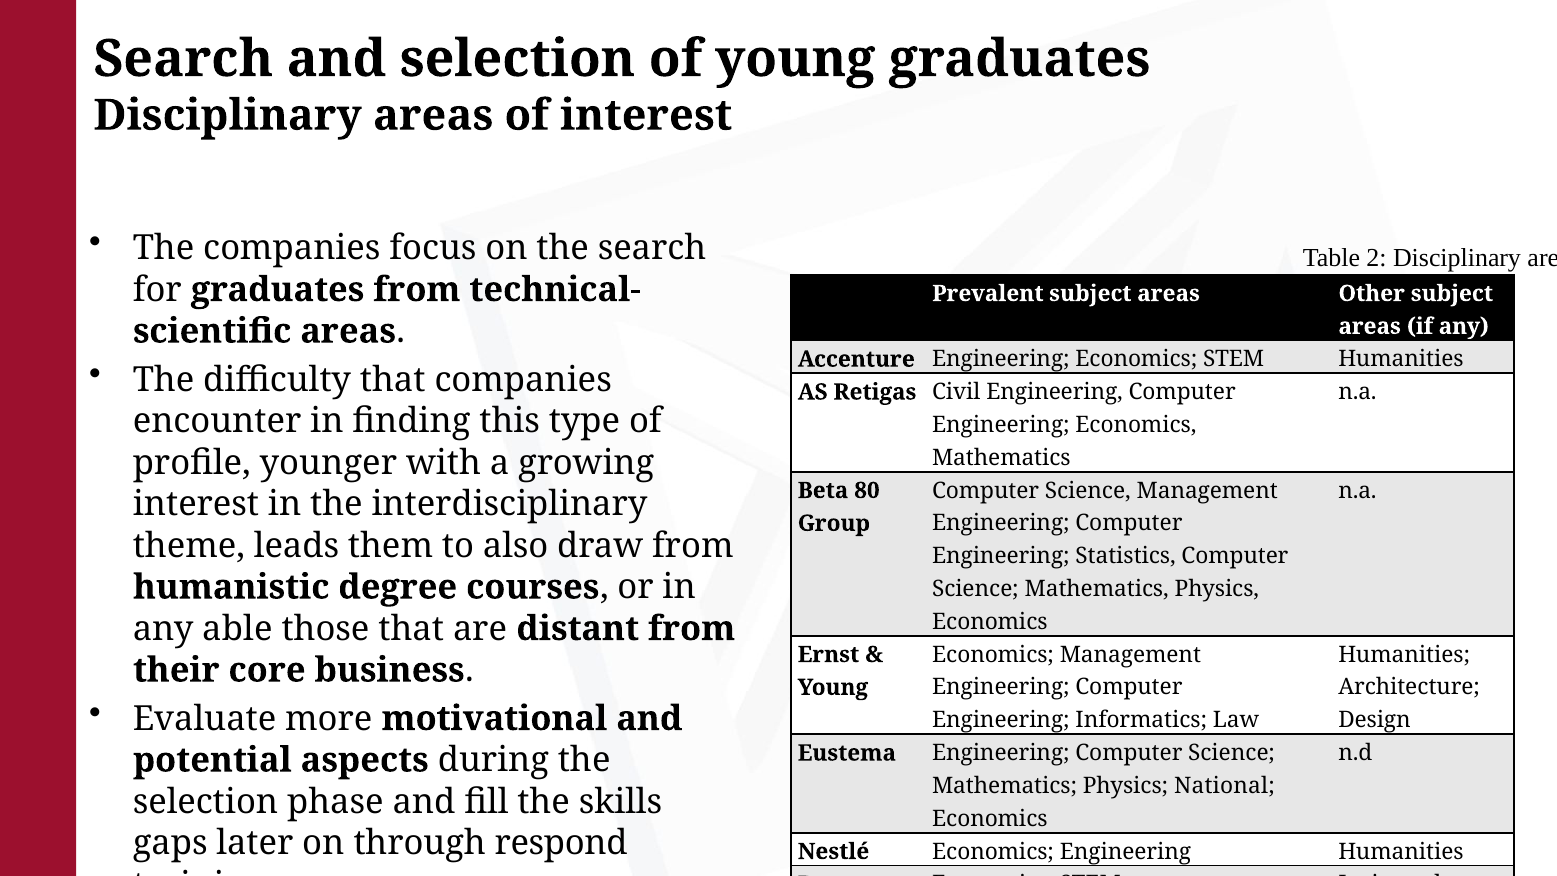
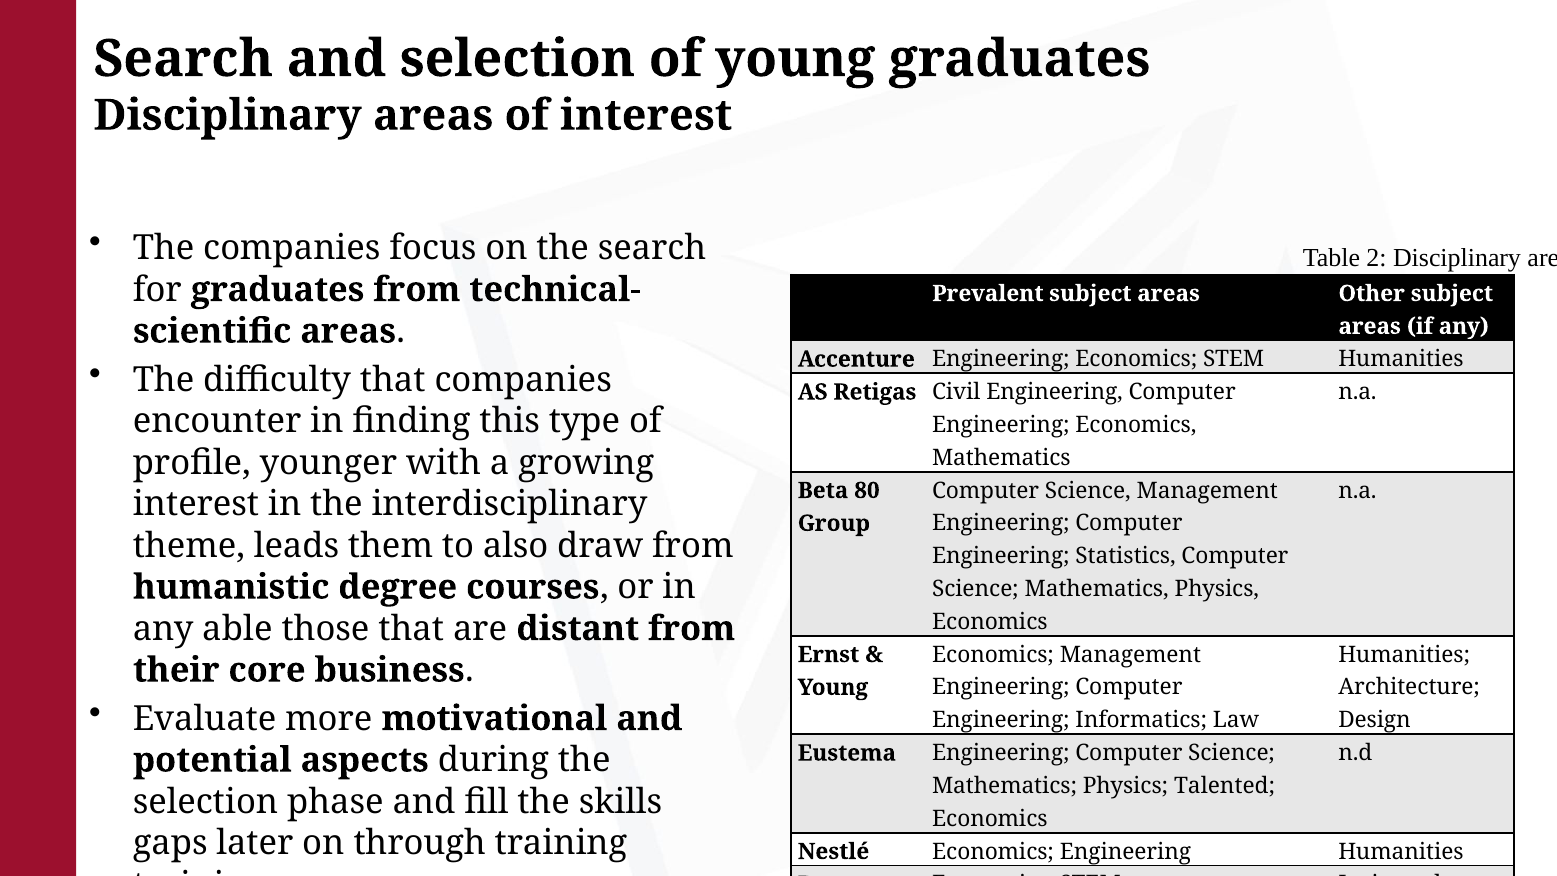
National: National -> Talented
through respond: respond -> training
